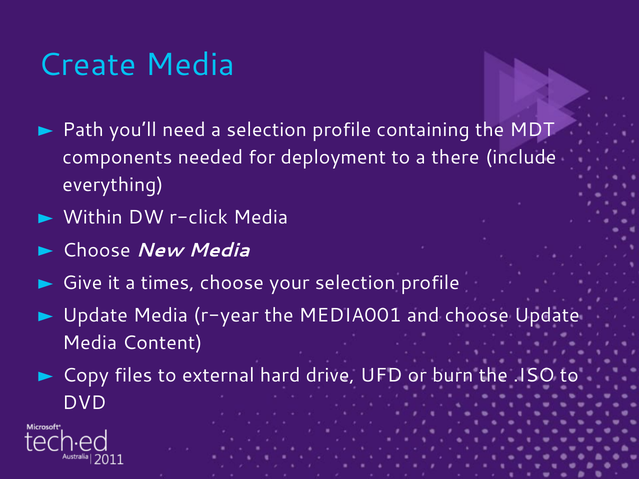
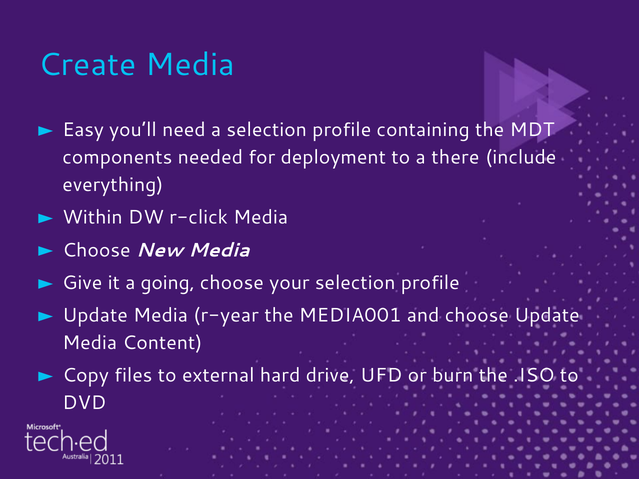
Path: Path -> Easy
times: times -> going
